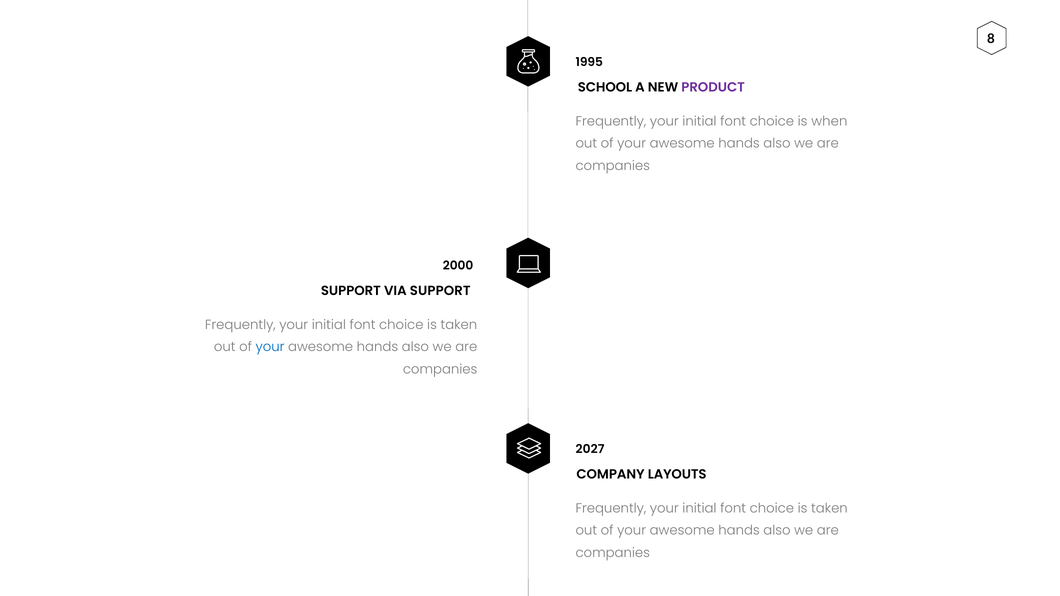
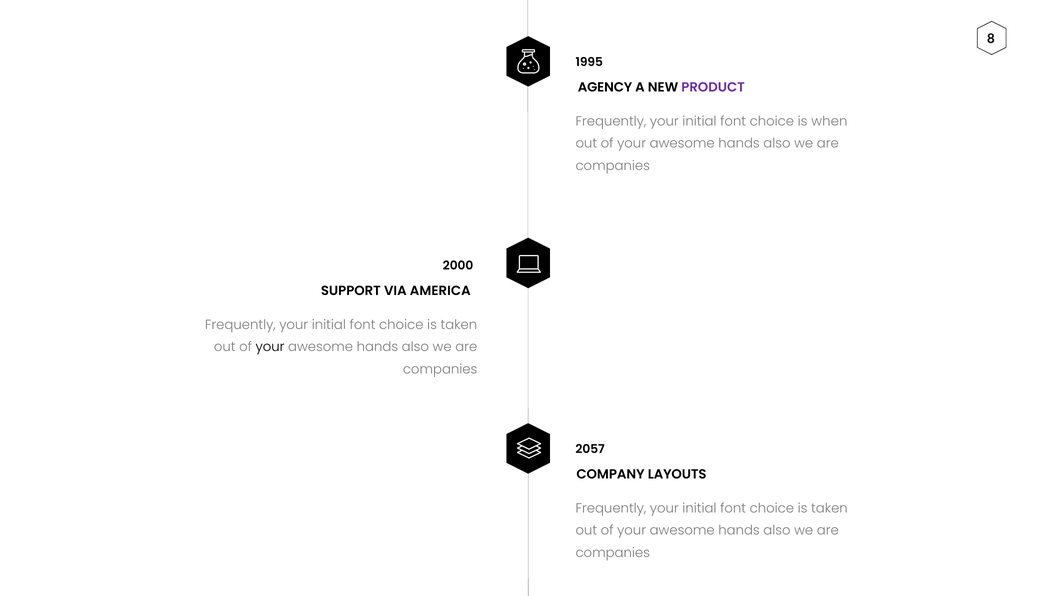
SCHOOL: SCHOOL -> AGENCY
VIA SUPPORT: SUPPORT -> AMERICA
your at (270, 347) colour: blue -> black
2027: 2027 -> 2057
